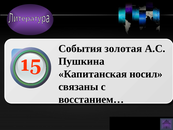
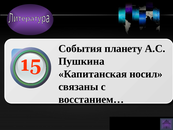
золотая: золотая -> планету
